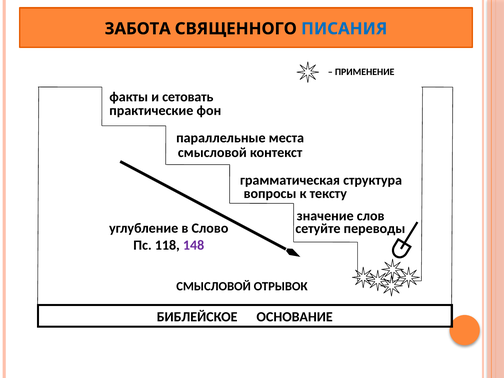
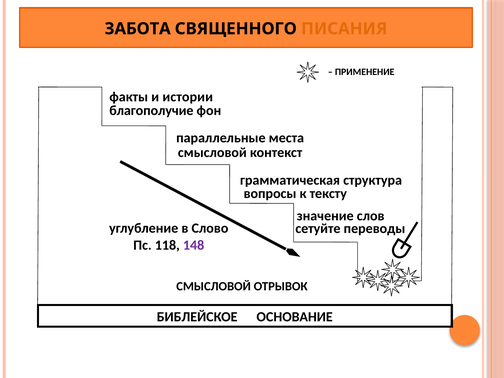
ПИСАНИЯ colour: blue -> orange
сетовать: сетовать -> истории
практические: практические -> благополучие
